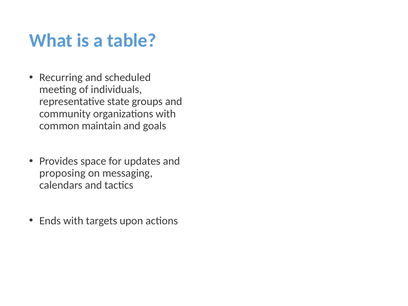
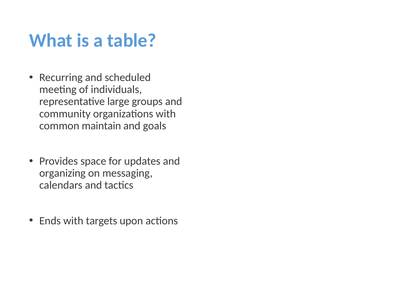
state: state -> large
proposing: proposing -> organizing
